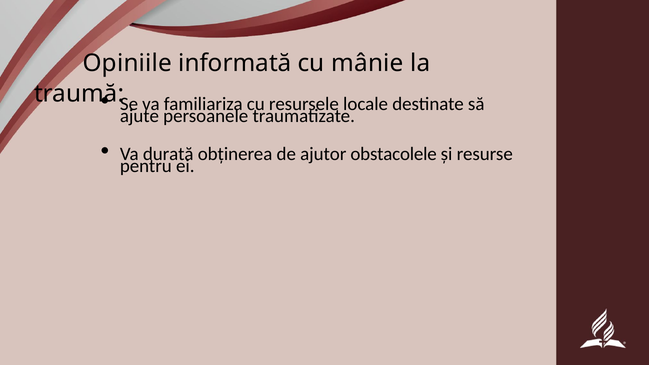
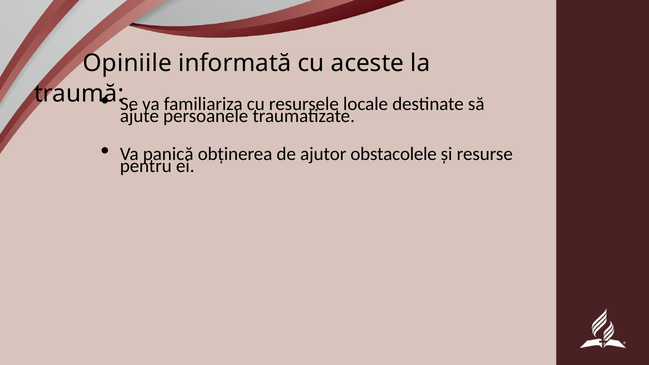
mânie: mânie -> aceste
durată: durată -> panică
